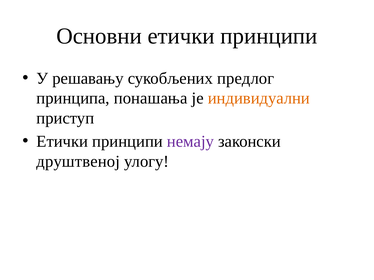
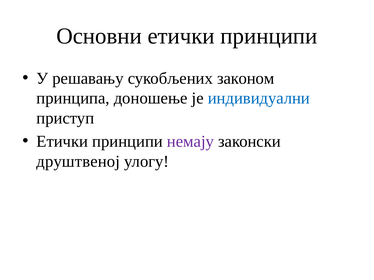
предлог: предлог -> законом
понaшaњa: понaшaњa -> доношење
индивидуални colour: orange -> blue
